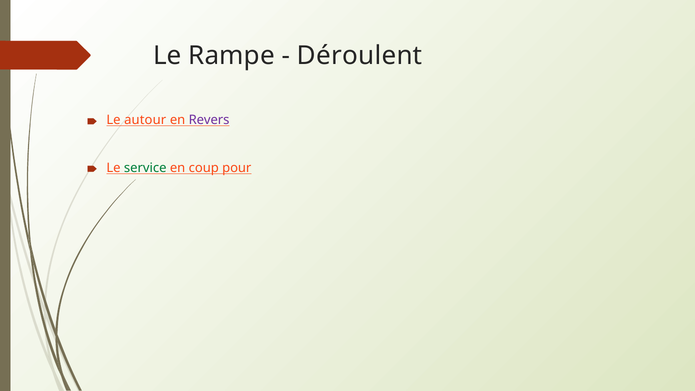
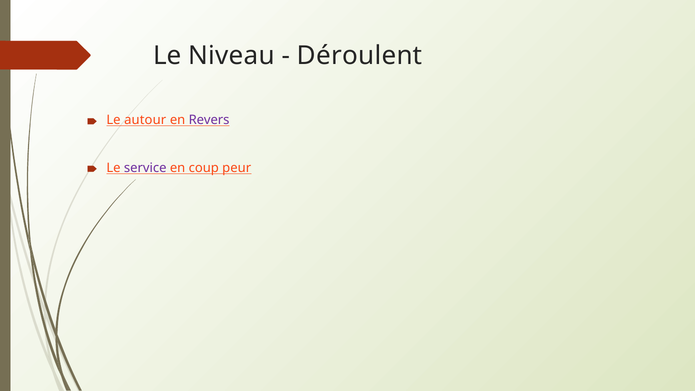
Rampe: Rampe -> Niveau
service colour: green -> purple
pour: pour -> peur
